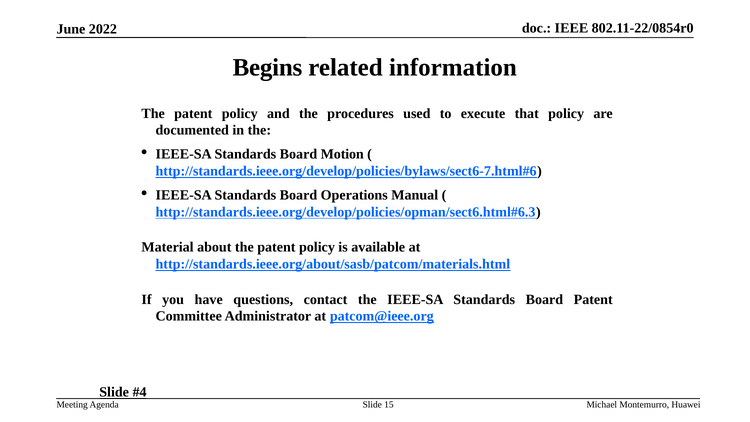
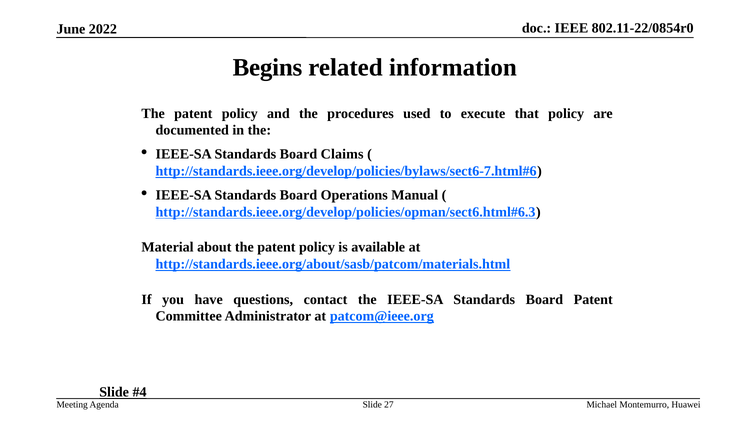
Motion: Motion -> Claims
15: 15 -> 27
